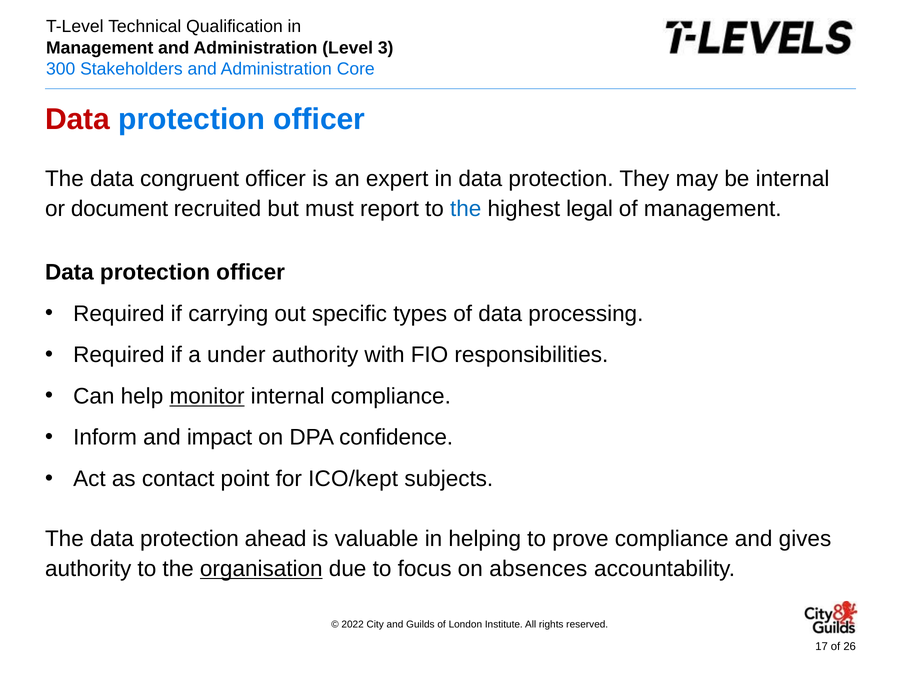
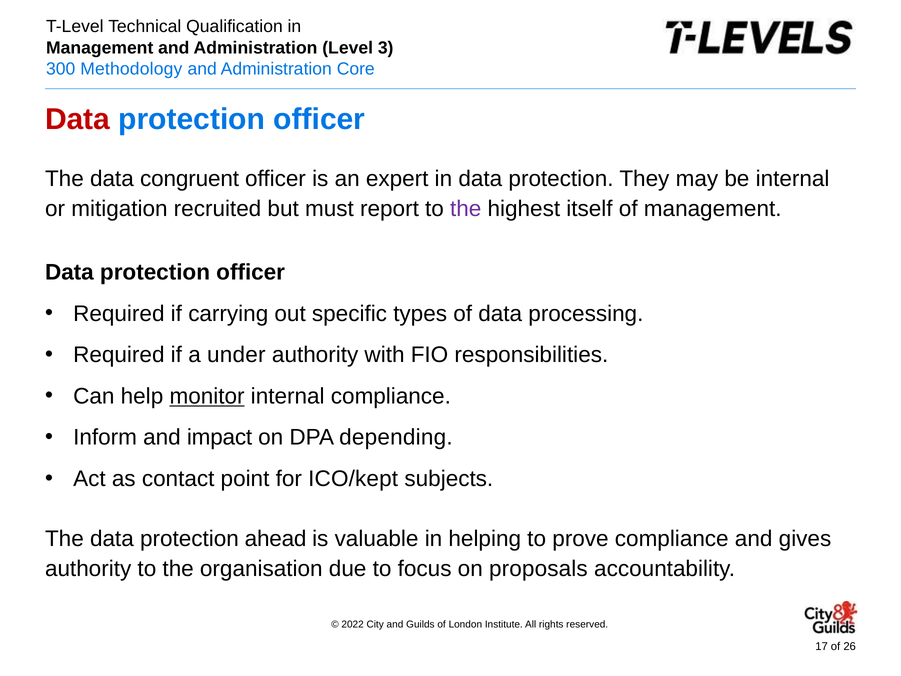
Stakeholders: Stakeholders -> Methodology
document: document -> mitigation
the at (466, 208) colour: blue -> purple
legal: legal -> itself
confidence: confidence -> depending
organisation underline: present -> none
absences: absences -> proposals
